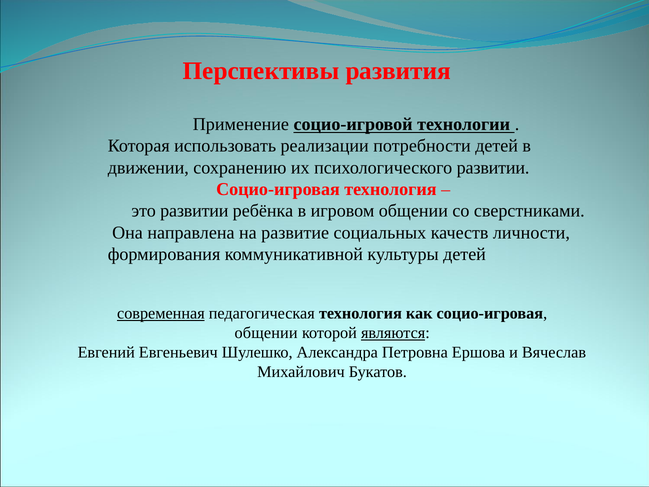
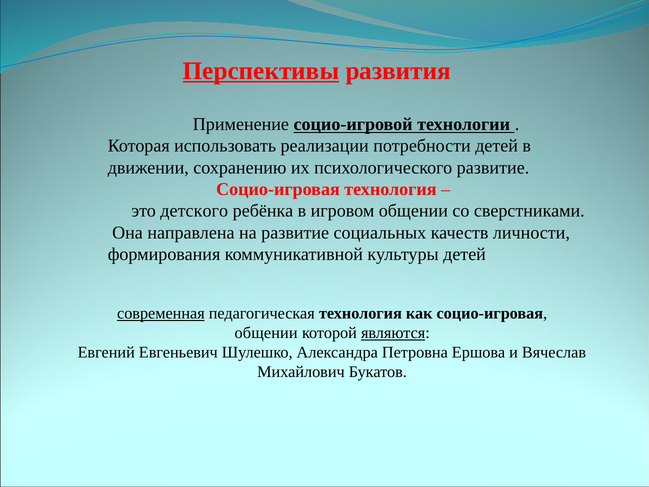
Перспективы underline: none -> present
психологического развитии: развитии -> развитие
это развитии: развитии -> детского
